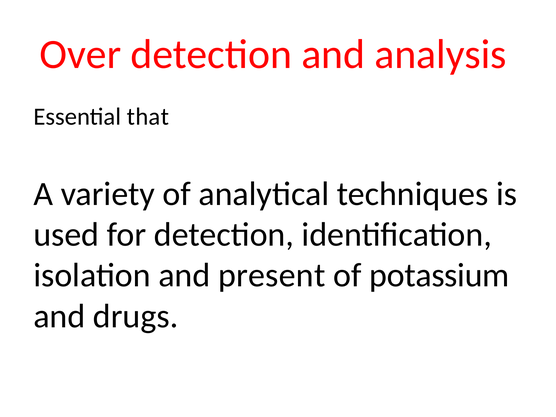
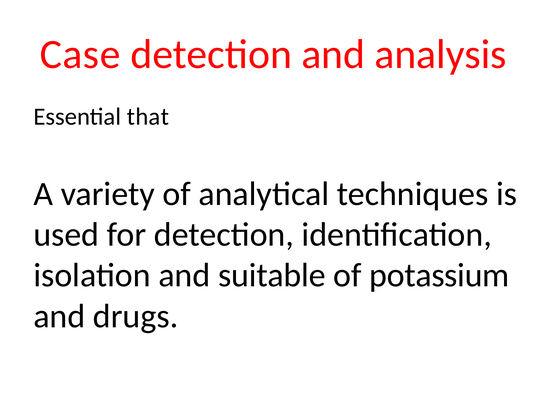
Over: Over -> Case
present: present -> suitable
